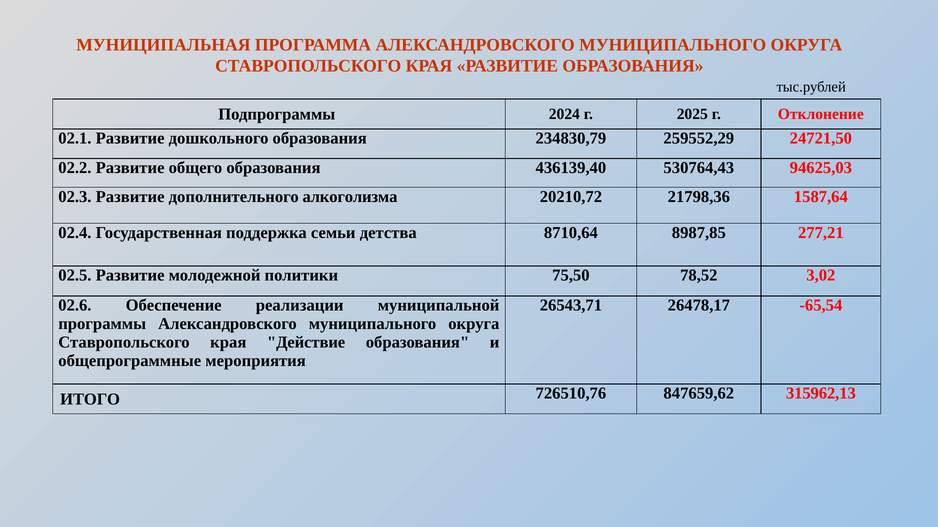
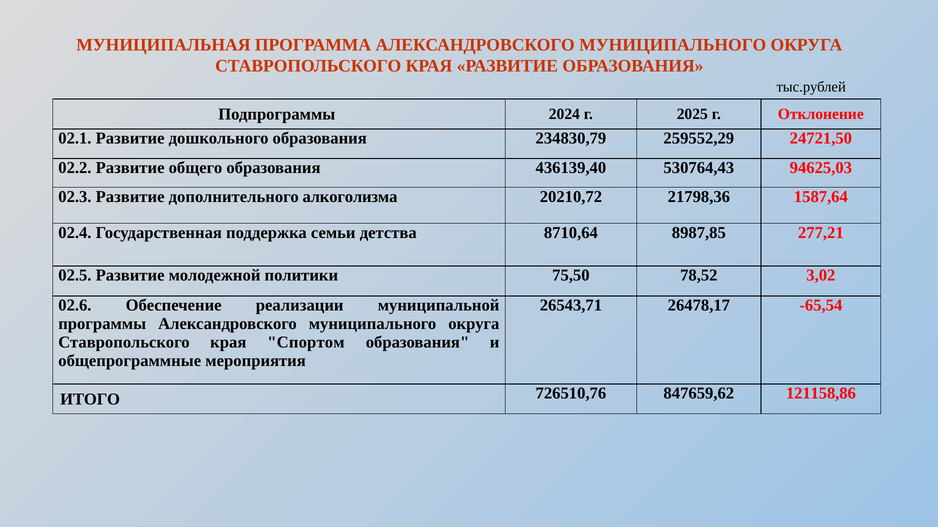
Действие: Действие -> Спортом
315962,13: 315962,13 -> 121158,86
